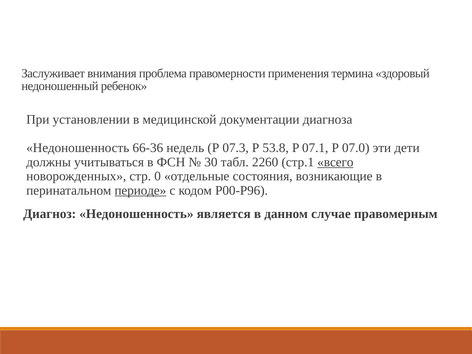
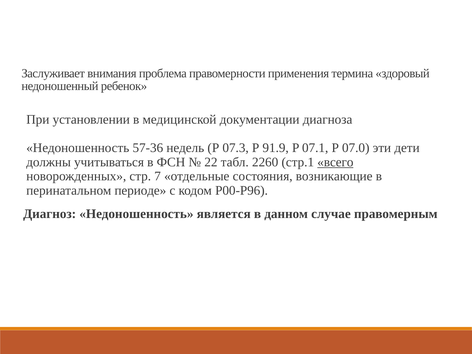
66-36: 66-36 -> 57-36
53.8: 53.8 -> 91.9
30: 30 -> 22
0: 0 -> 7
периоде underline: present -> none
